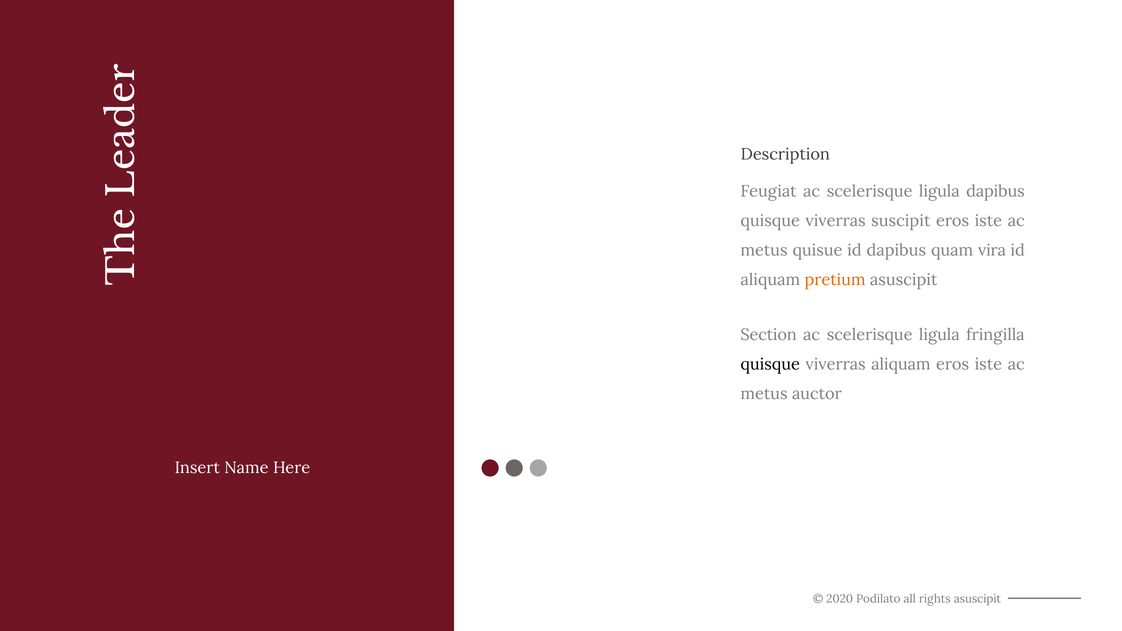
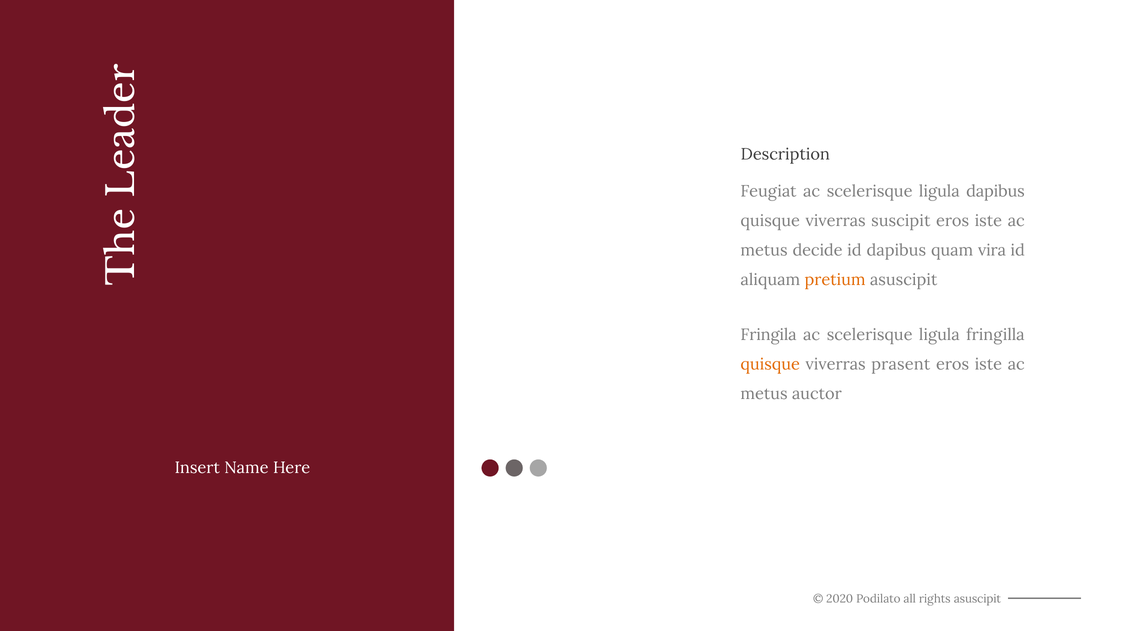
quisue: quisue -> decide
Section: Section -> Fringila
quisque at (770, 364) colour: black -> orange
viverras aliquam: aliquam -> prasent
